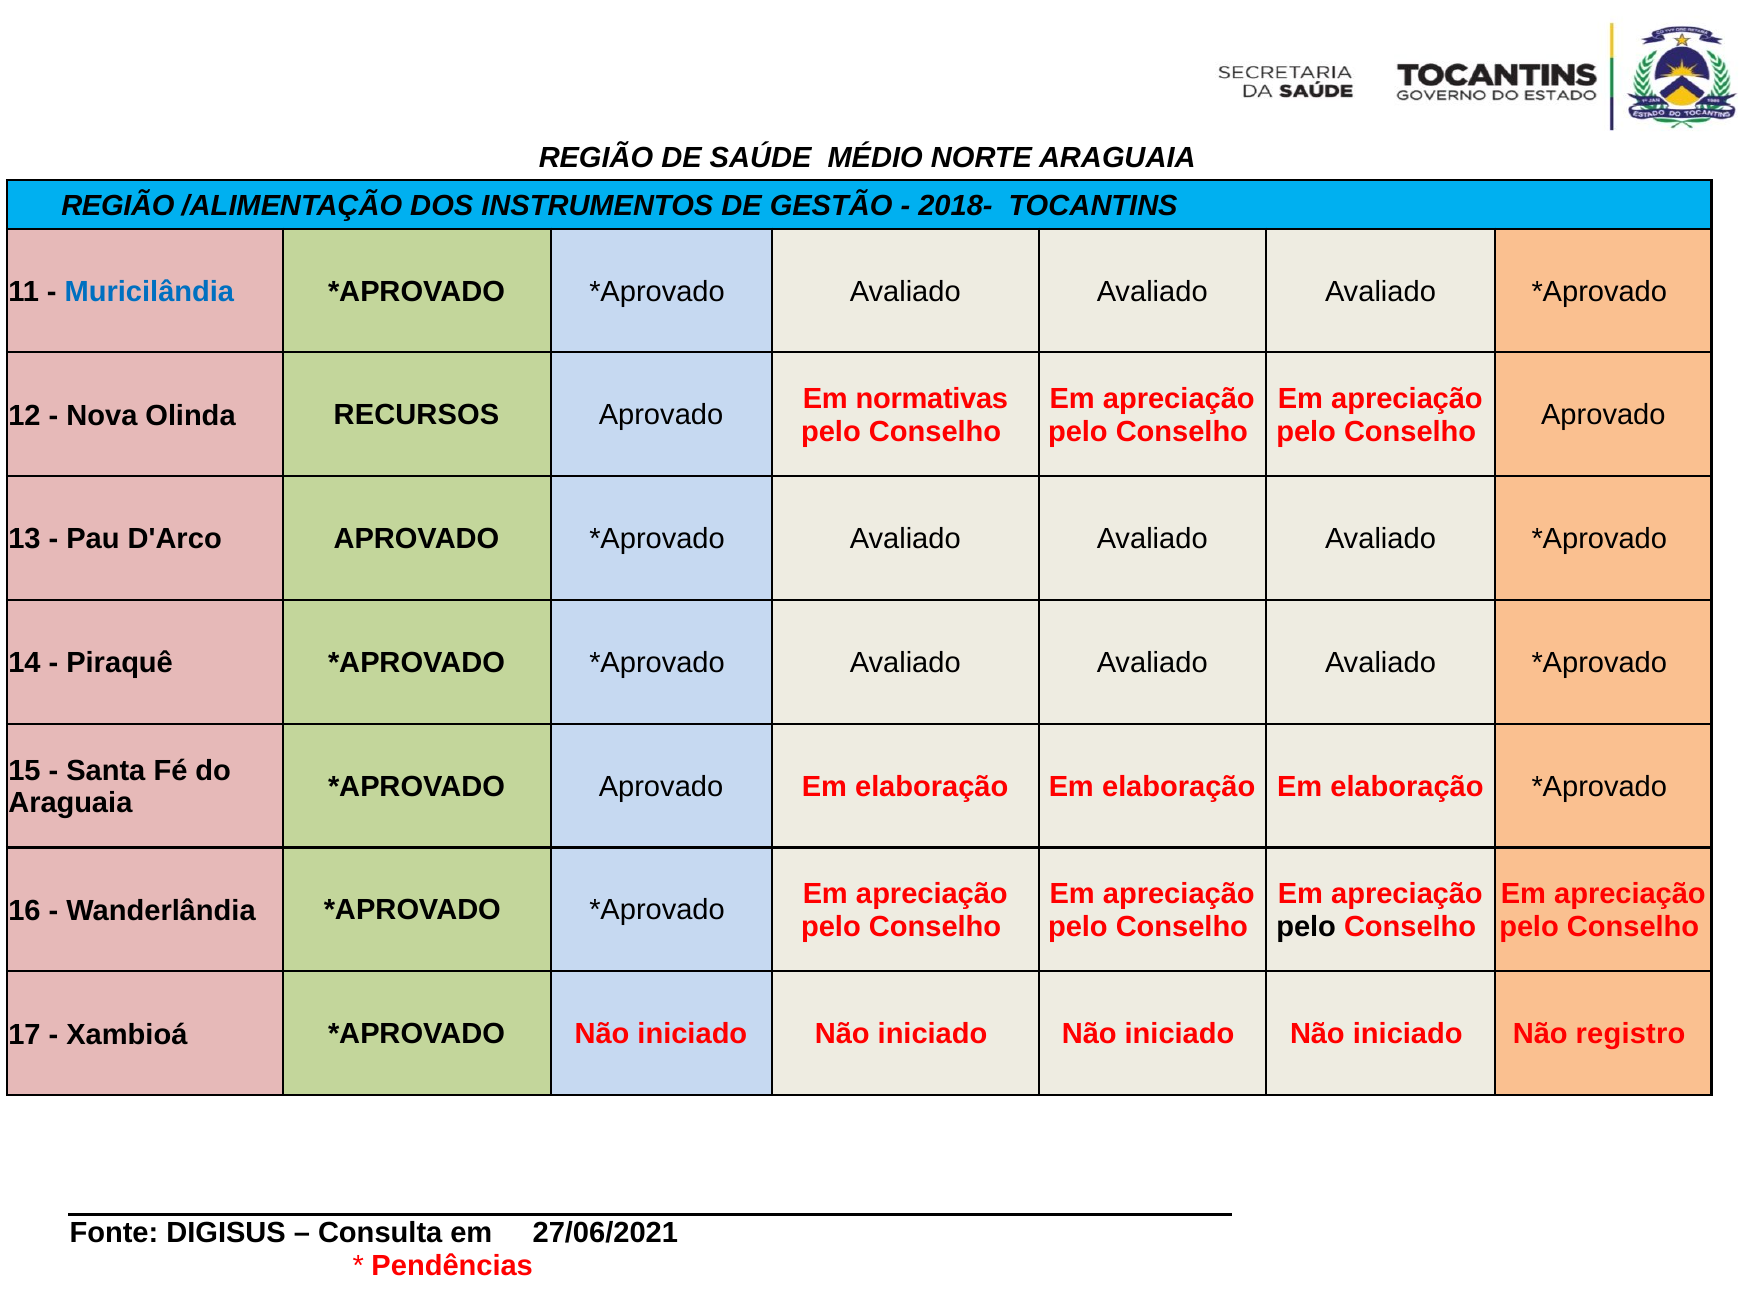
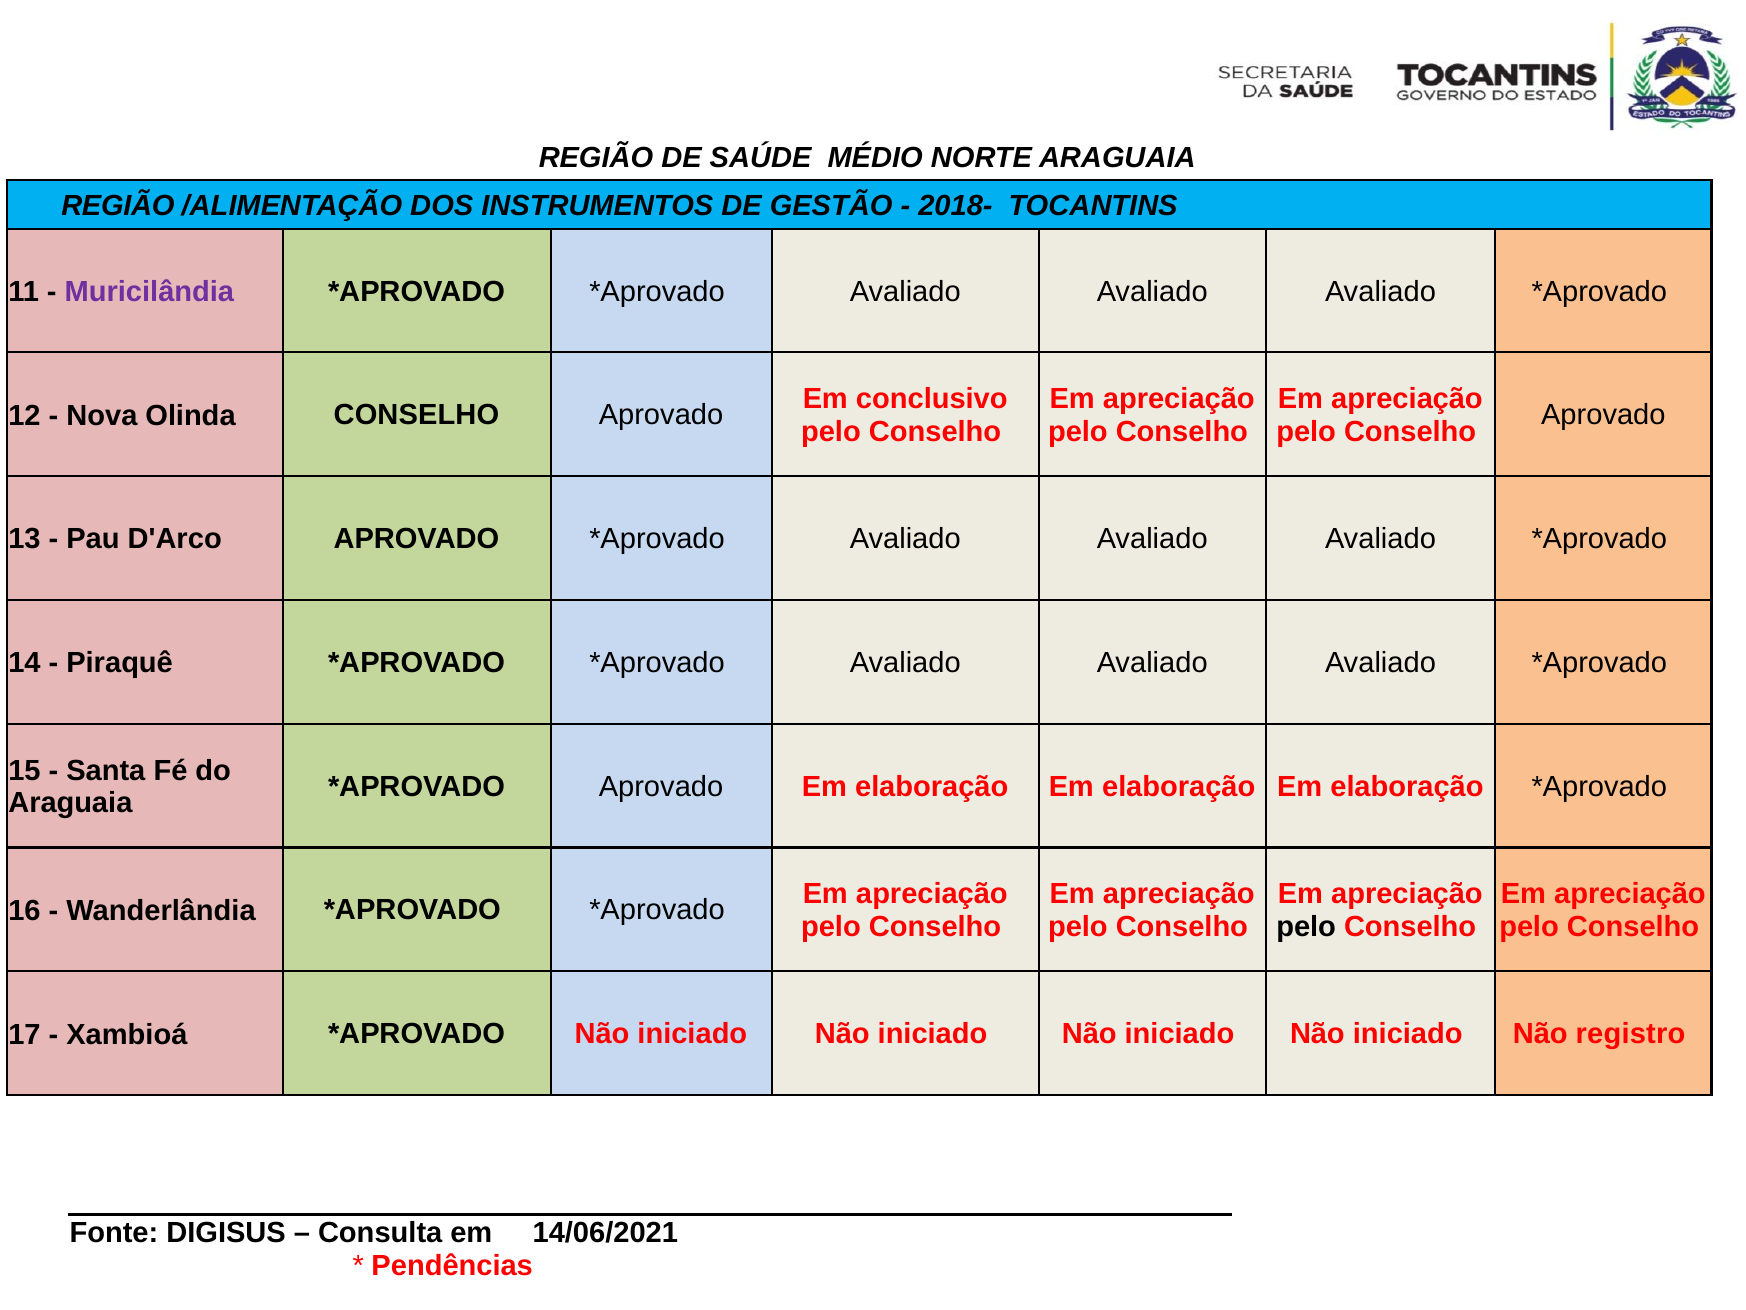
Muricilândia colour: blue -> purple
normativas: normativas -> conclusivo
Olinda RECURSOS: RECURSOS -> CONSELHO
27/06/2021: 27/06/2021 -> 14/06/2021
